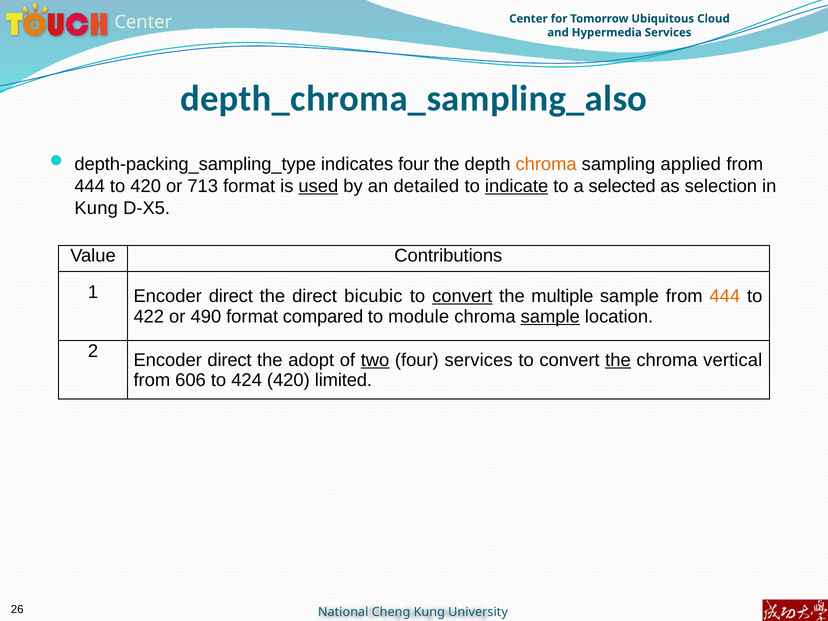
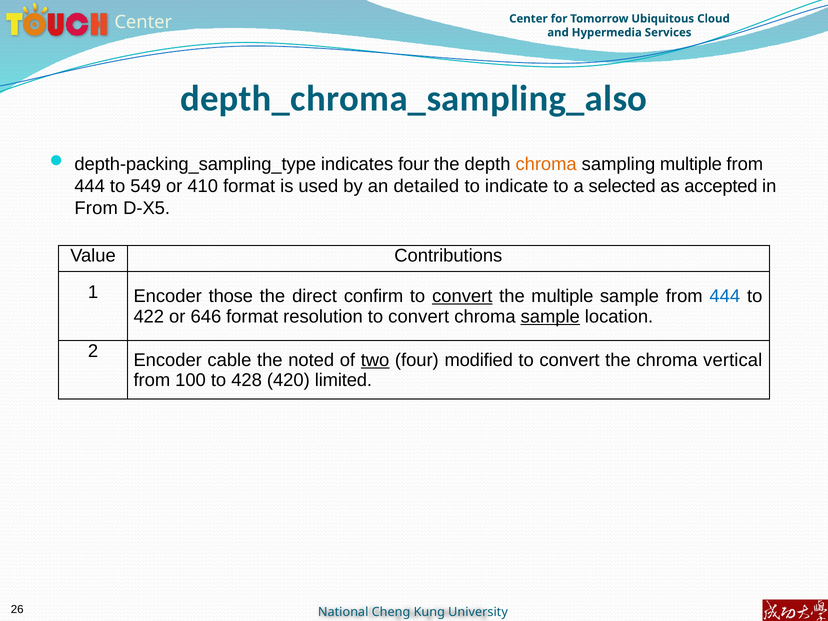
sampling applied: applied -> multiple
to 420: 420 -> 549
713: 713 -> 410
used underline: present -> none
indicate underline: present -> none
selection: selection -> accepted
Kung at (96, 208): Kung -> From
1 Encoder direct: direct -> those
bicubic: bicubic -> confirm
444 at (725, 296) colour: orange -> blue
490: 490 -> 646
compared: compared -> resolution
module at (419, 316): module -> convert
2 Encoder direct: direct -> cable
adopt: adopt -> noted
four services: services -> modified
the at (618, 360) underline: present -> none
606: 606 -> 100
424: 424 -> 428
